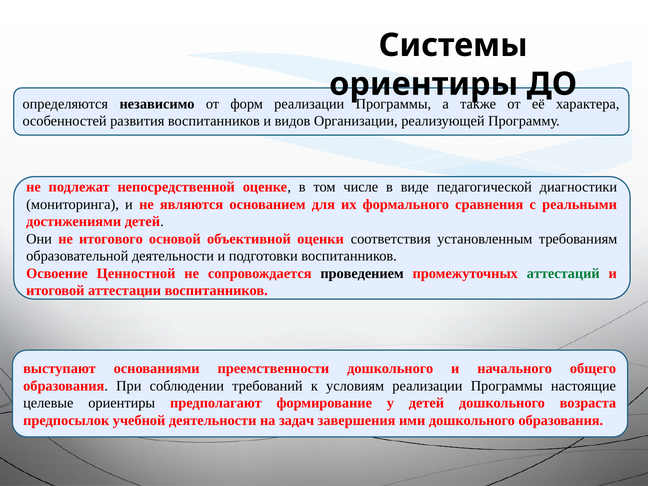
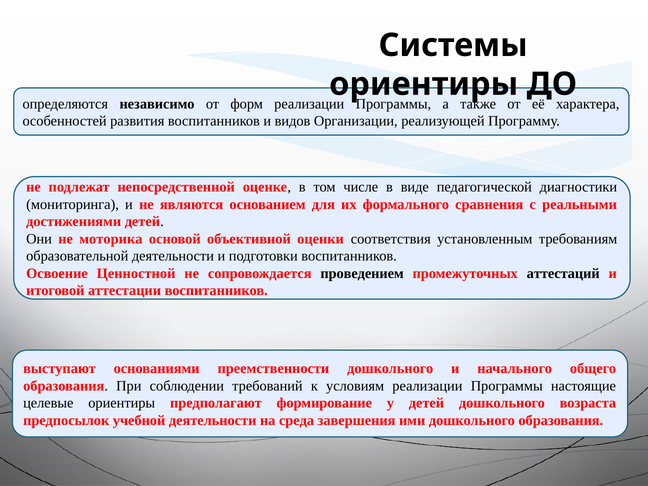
итогового: итогового -> моторика
аттестаций colour: green -> black
задач: задач -> среда
